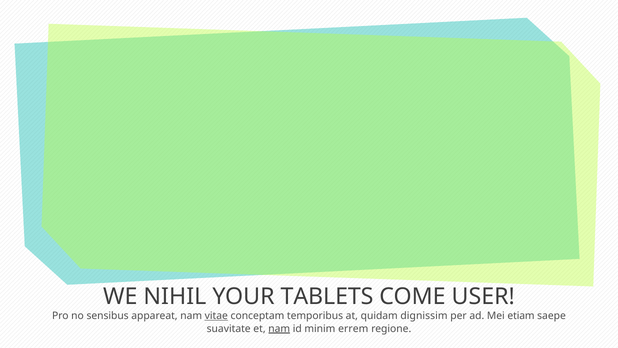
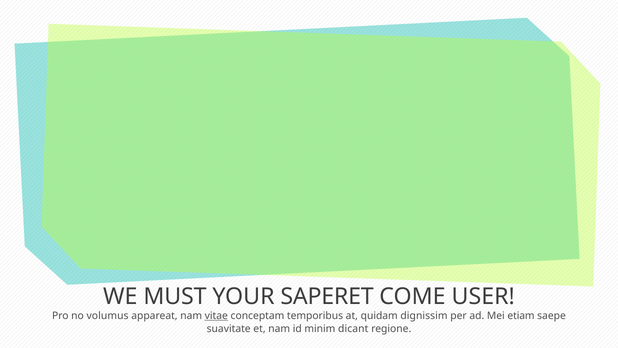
NIHIL: NIHIL -> MUST
TABLETS: TABLETS -> SAPERET
sensibus: sensibus -> volumus
nam at (279, 328) underline: present -> none
errem: errem -> dicant
